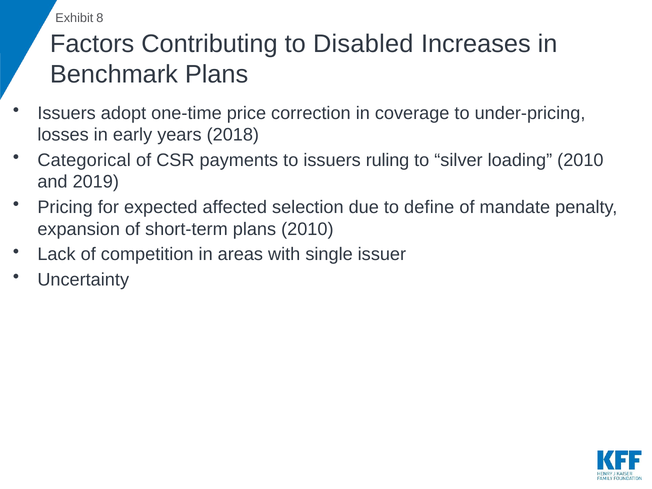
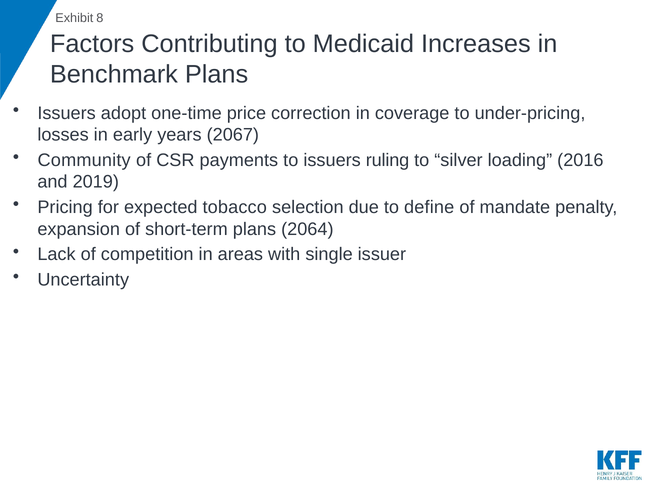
Disabled: Disabled -> Medicaid
2018: 2018 -> 2067
Categorical: Categorical -> Community
loading 2010: 2010 -> 2016
affected: affected -> tobacco
plans 2010: 2010 -> 2064
